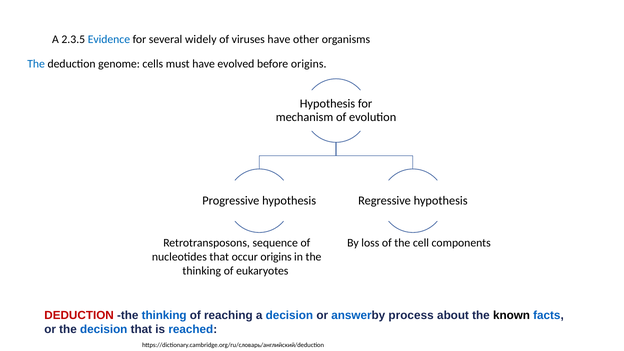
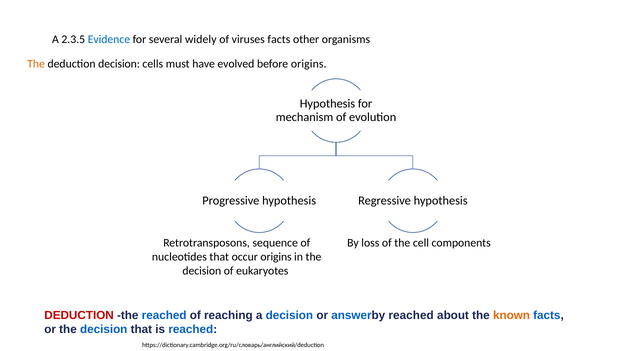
viruses have: have -> facts
The at (36, 64) colour: blue -> orange
deduction genome: genome -> decision
thinking at (202, 271): thinking -> decision
thinking at (164, 315): thinking -> reached
answerby process: process -> reached
known colour: black -> orange
